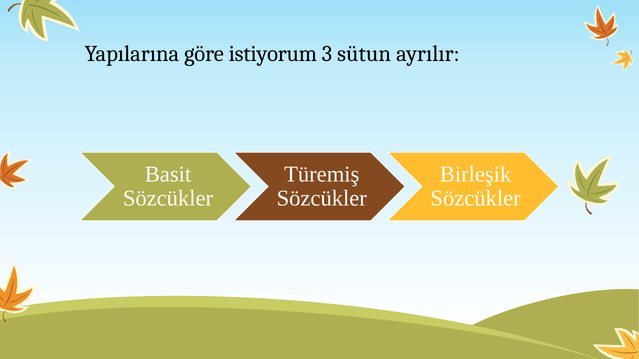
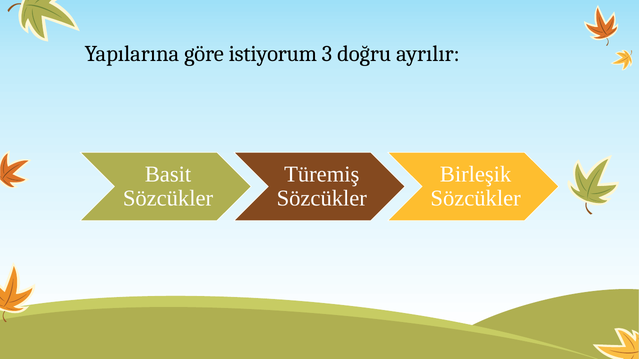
sütun: sütun -> doğru
